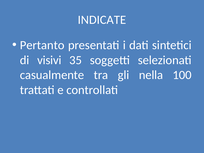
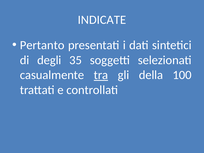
visivi: visivi -> degli
tra underline: none -> present
nella: nella -> della
